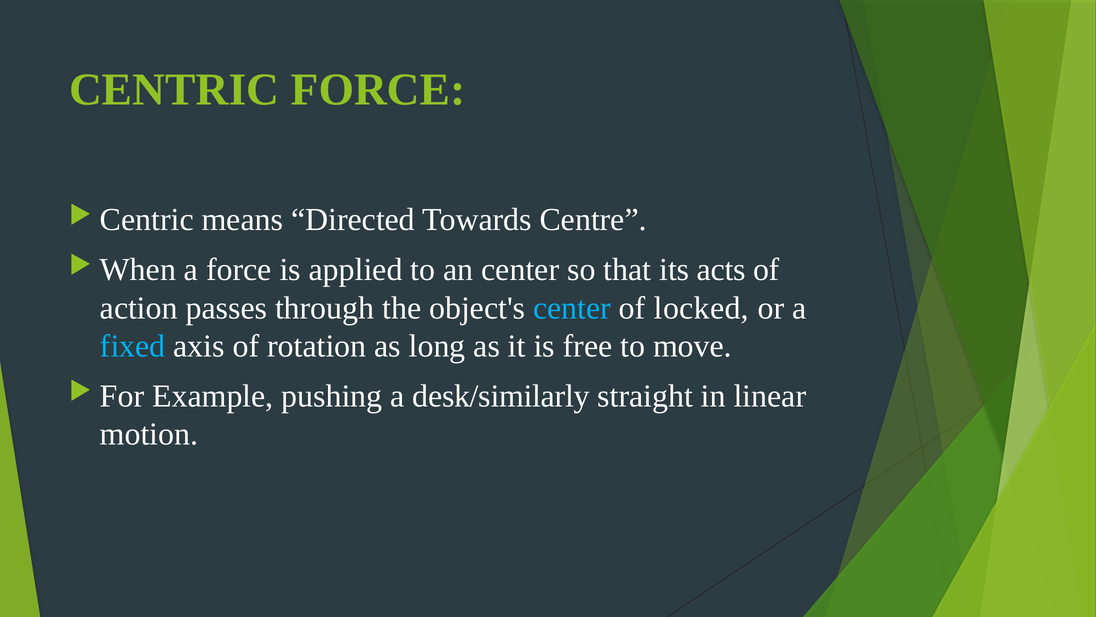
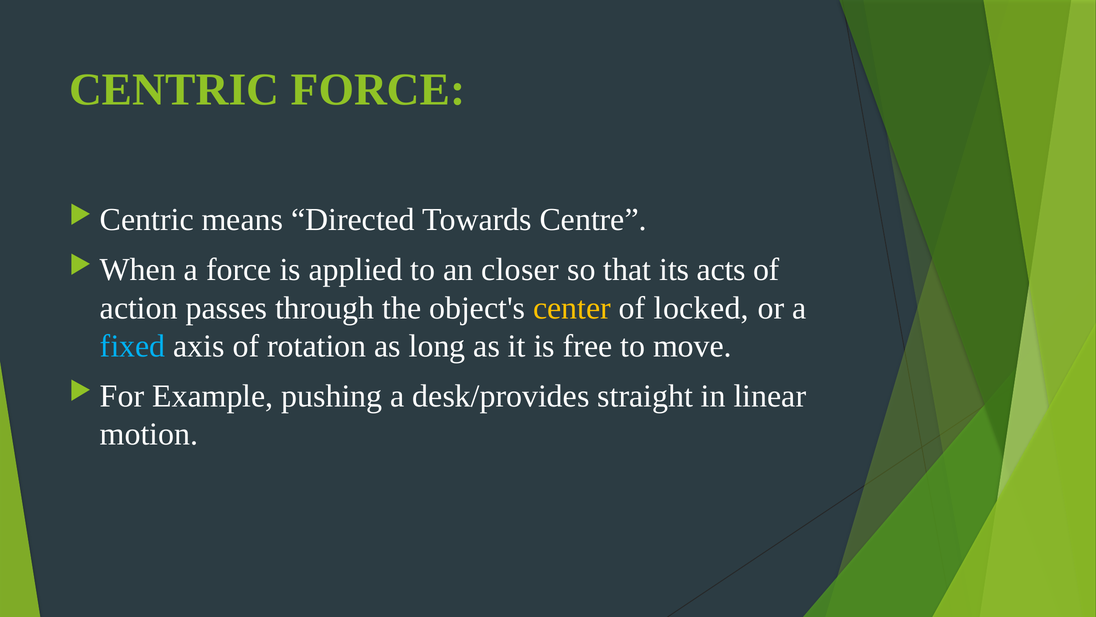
an center: center -> closer
center at (572, 308) colour: light blue -> yellow
desk/similarly: desk/similarly -> desk/provides
